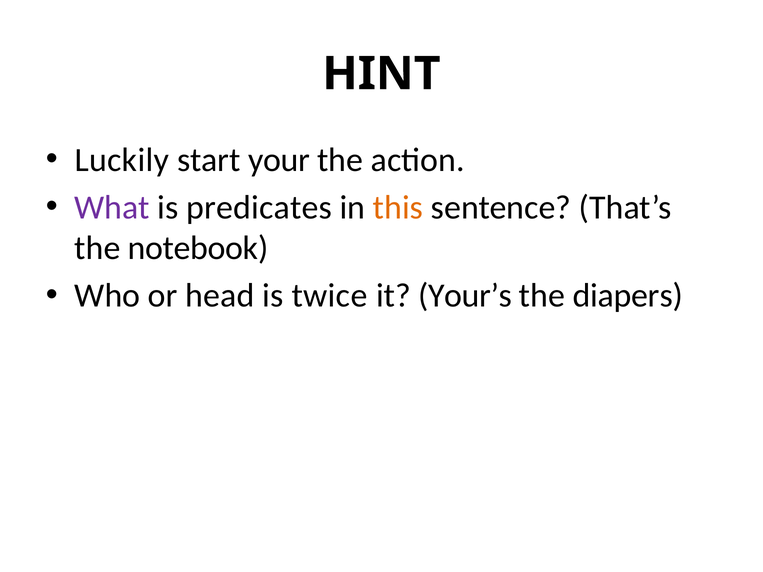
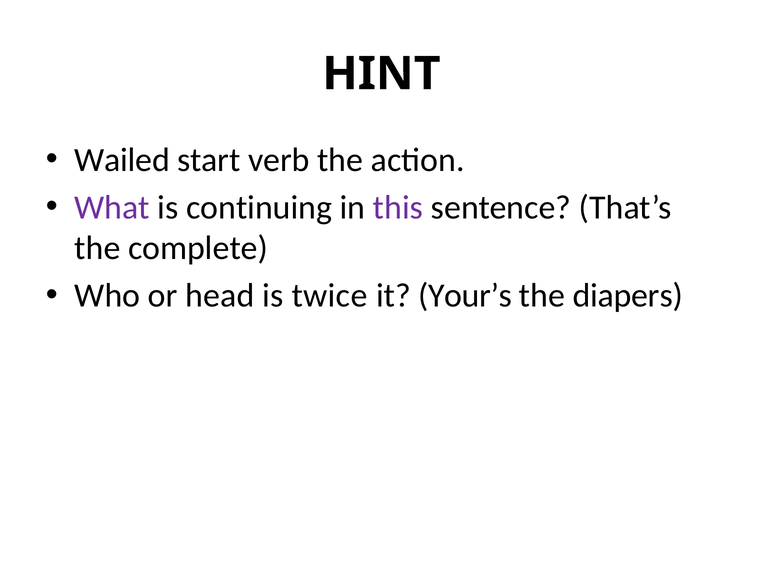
Luckily: Luckily -> Wailed
your: your -> verb
predicates: predicates -> continuing
this colour: orange -> purple
notebook: notebook -> complete
